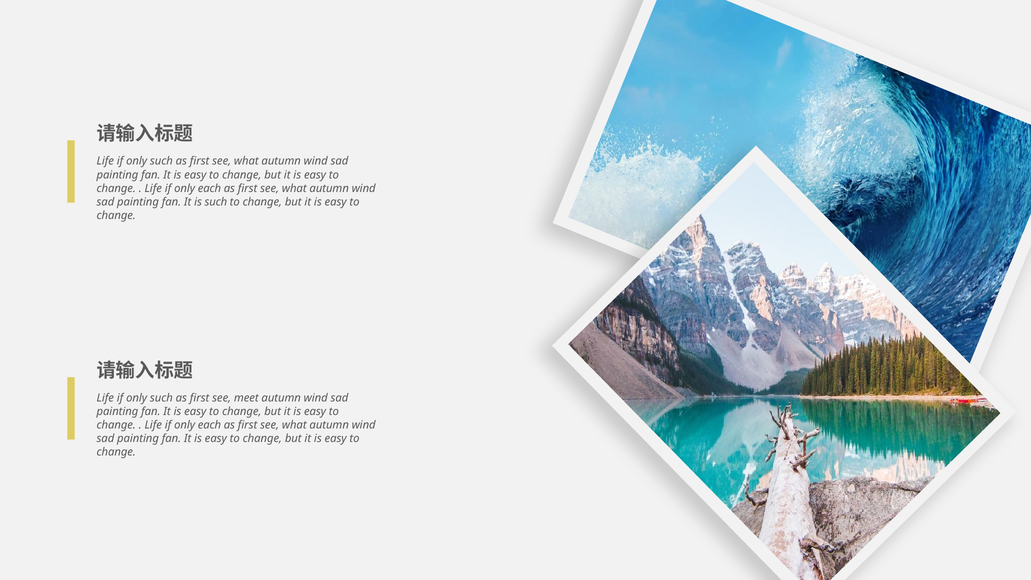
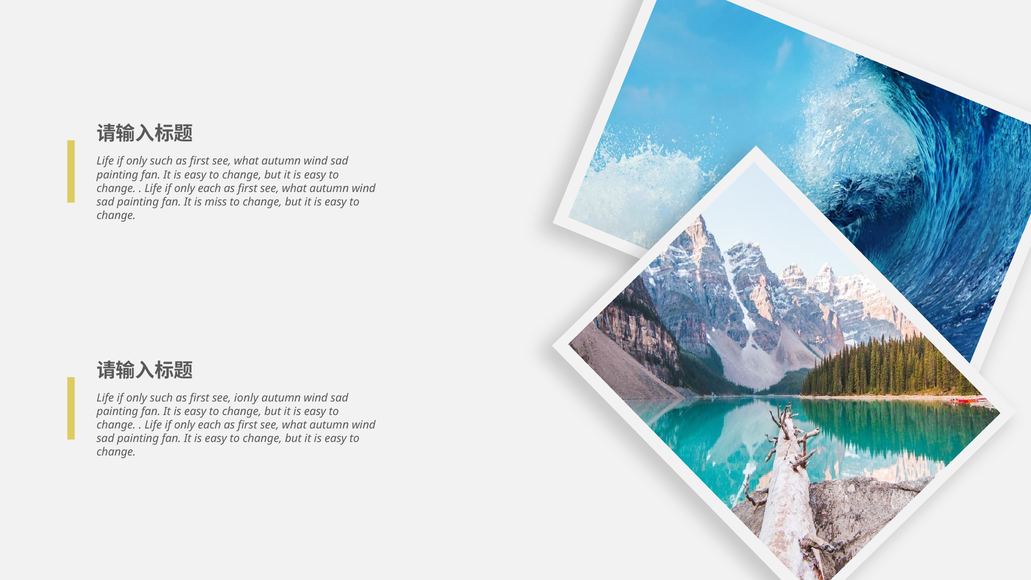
is such: such -> miss
meet: meet -> ionly
